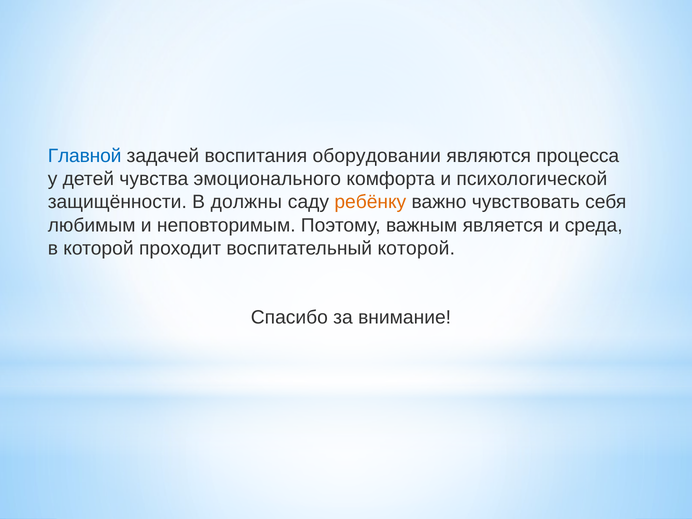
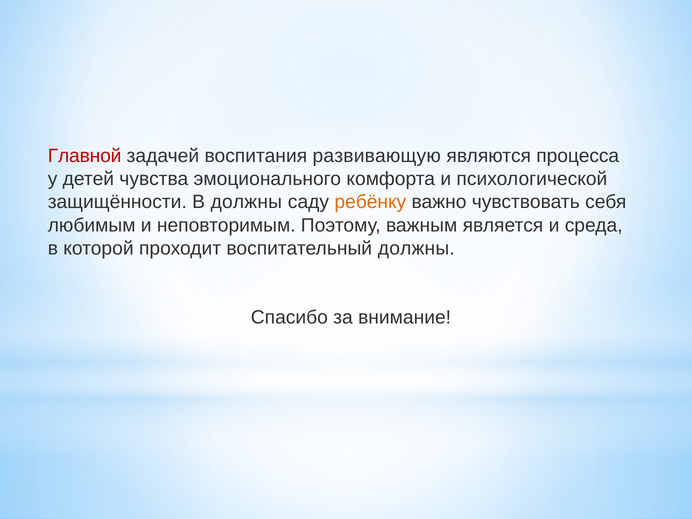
Главной colour: blue -> red
оборудовании: оборудовании -> развивающую
воспитательный которой: которой -> должны
